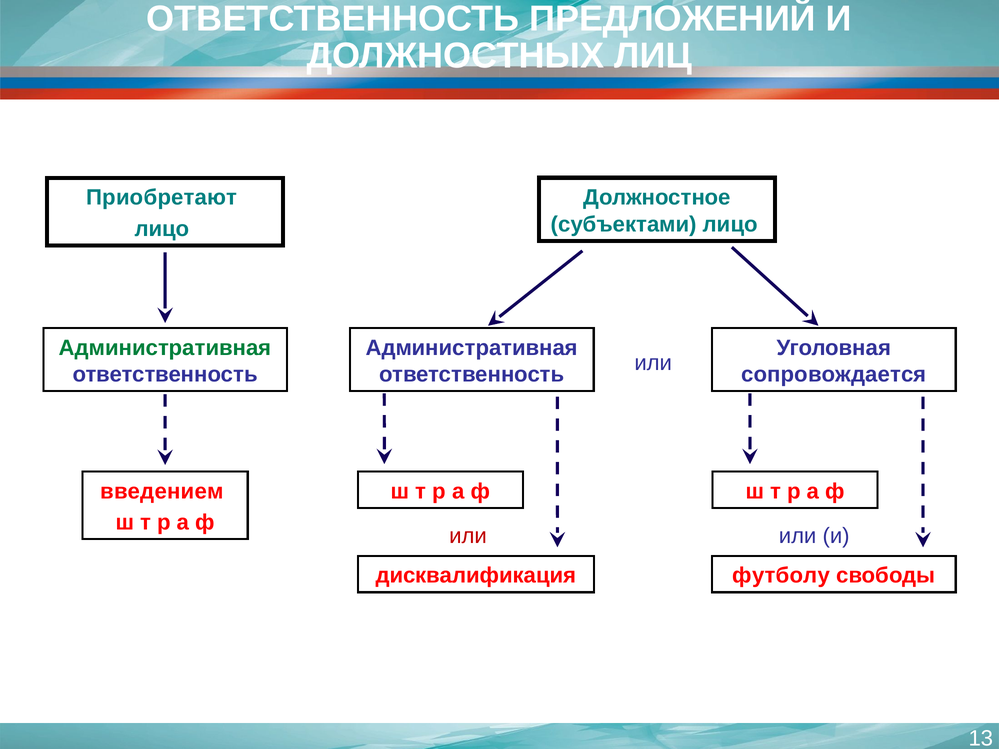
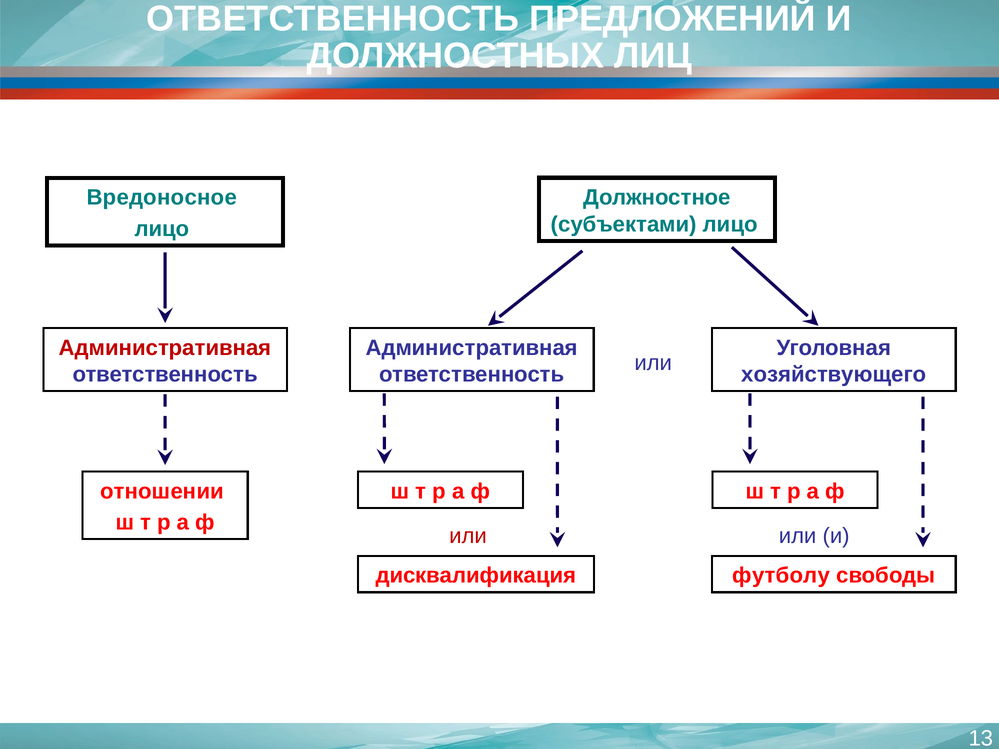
Приобретают: Приобретают -> Вредоносное
Административная at (165, 348) colour: green -> red
сопровождается: сопровождается -> хозяйствующего
введением: введением -> отношении
